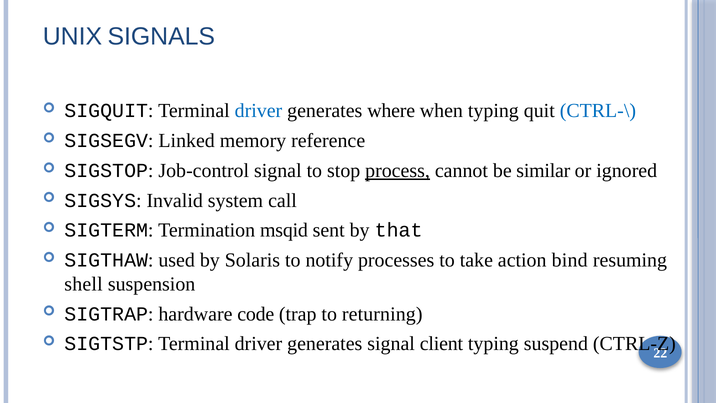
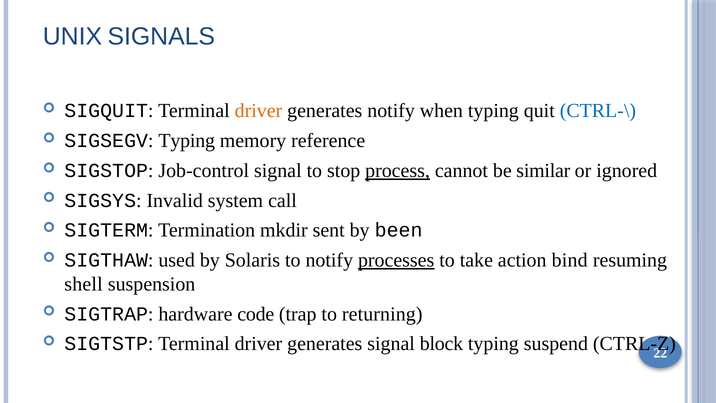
driver at (258, 111) colour: blue -> orange
generates where: where -> notify
SIGSEGV Linked: Linked -> Typing
msqid: msqid -> mkdir
that: that -> been
processes underline: none -> present
client: client -> block
